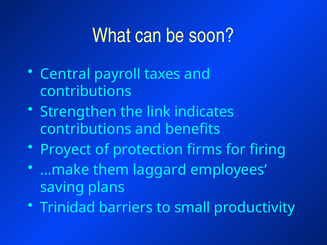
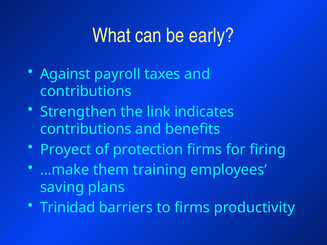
soon: soon -> early
Central: Central -> Against
laggard: laggard -> training
to small: small -> firms
